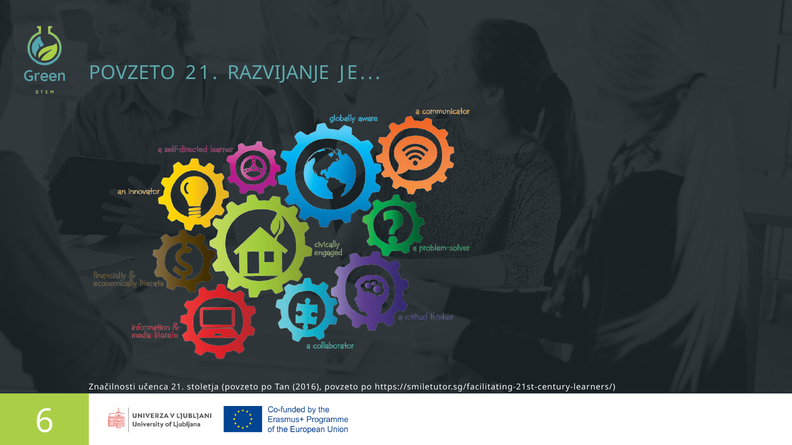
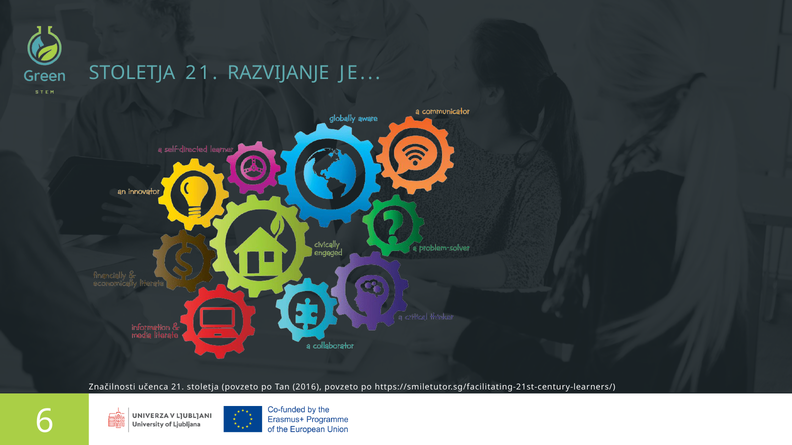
POVZETO at (132, 73): POVZETO -> STOLETJA
